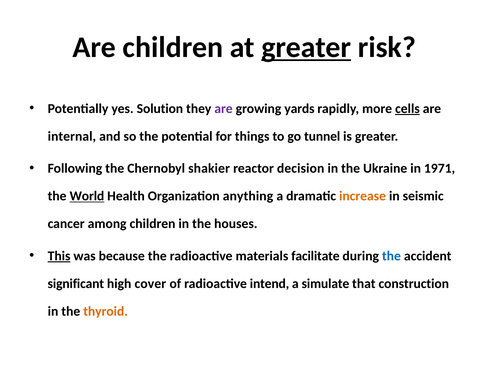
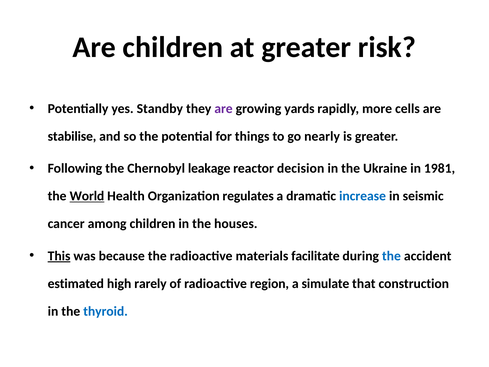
greater at (306, 47) underline: present -> none
Solution: Solution -> Standby
cells underline: present -> none
internal: internal -> stabilise
tunnel: tunnel -> nearly
shakier: shakier -> leakage
1971: 1971 -> 1981
anything: anything -> regulates
increase colour: orange -> blue
significant: significant -> estimated
cover: cover -> rarely
intend: intend -> region
thyroid colour: orange -> blue
